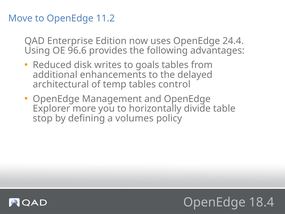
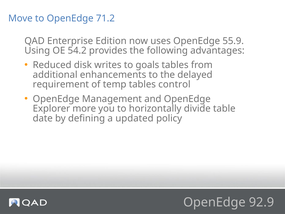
11.2: 11.2 -> 71.2
24.4: 24.4 -> 55.9
96.6: 96.6 -> 54.2
architectural: architectural -> requirement
stop: stop -> date
volumes: volumes -> updated
18.4: 18.4 -> 92.9
